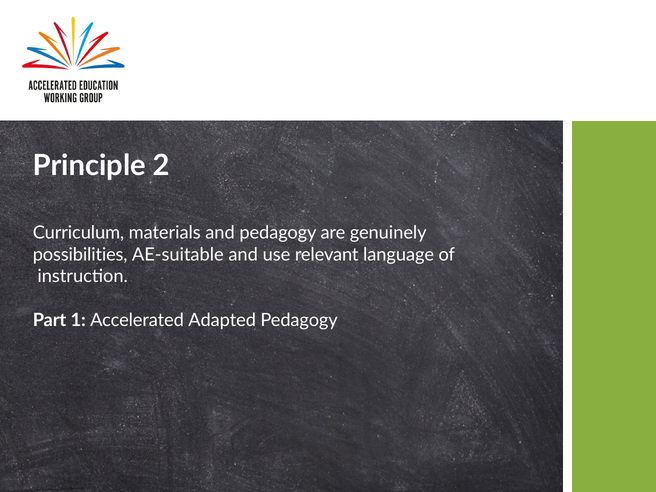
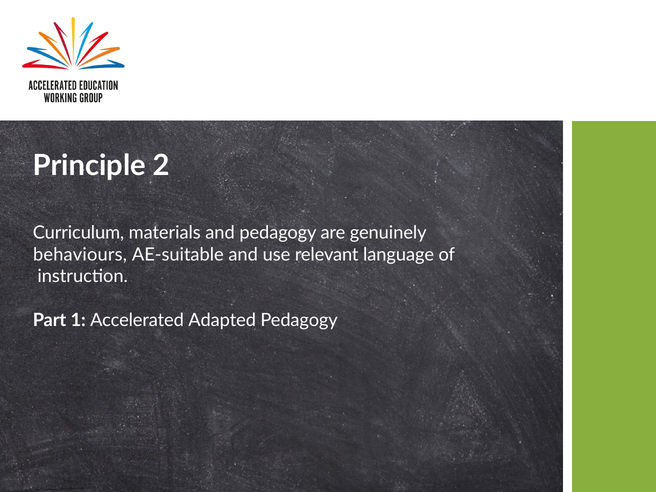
possibilities: possibilities -> behaviours
